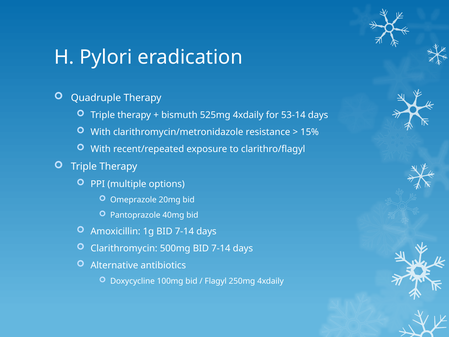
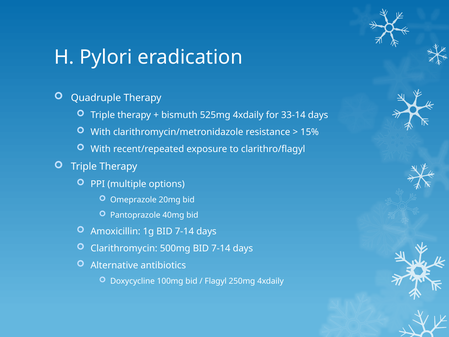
53-14: 53-14 -> 33-14
